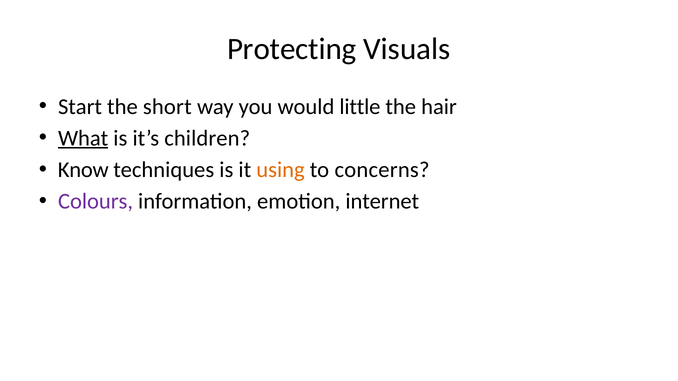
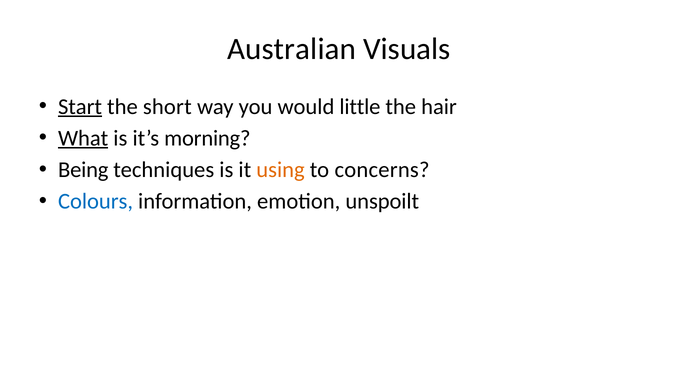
Protecting: Protecting -> Australian
Start underline: none -> present
children: children -> morning
Know: Know -> Being
Colours colour: purple -> blue
internet: internet -> unspoilt
